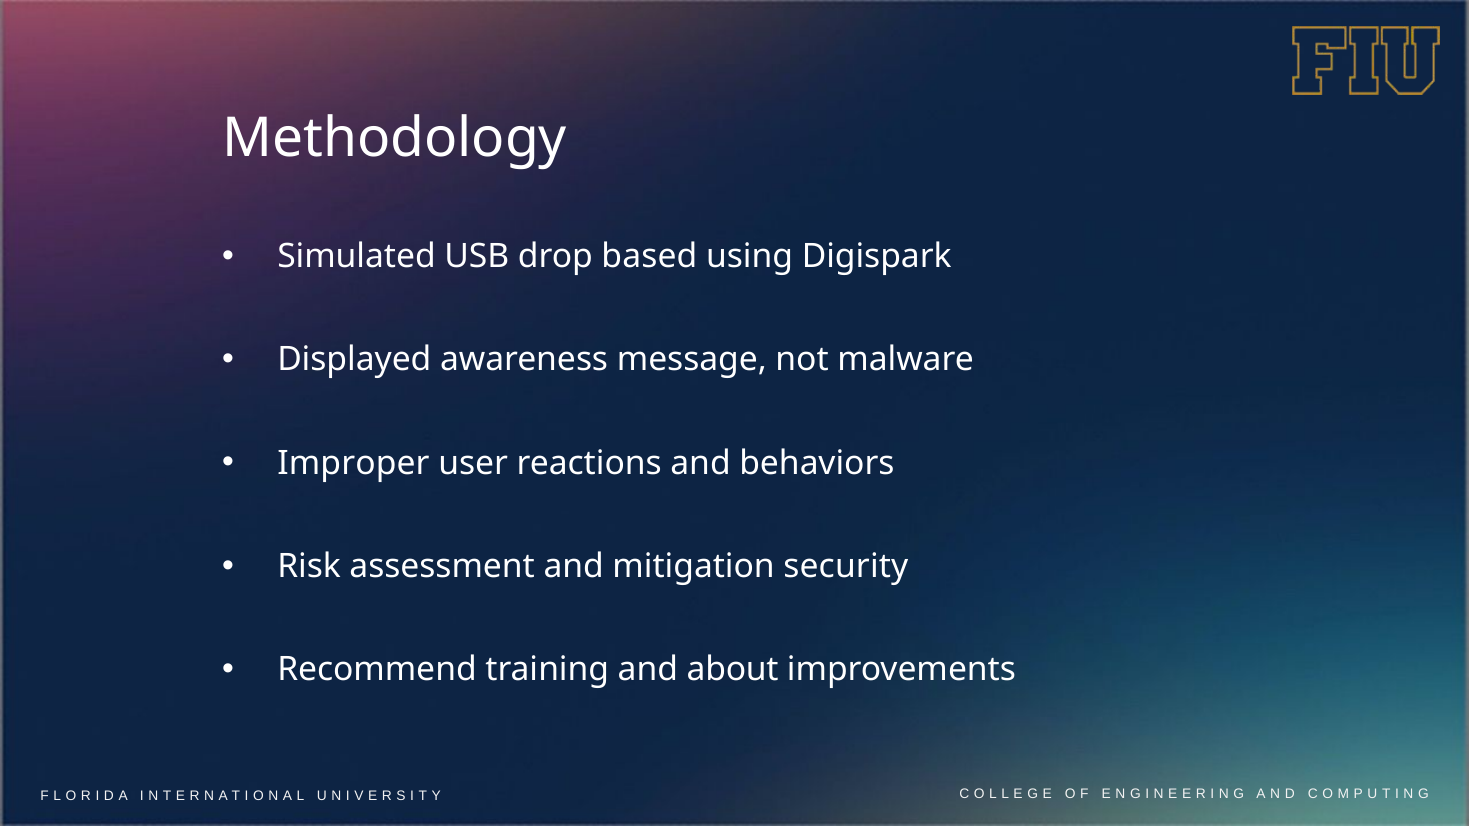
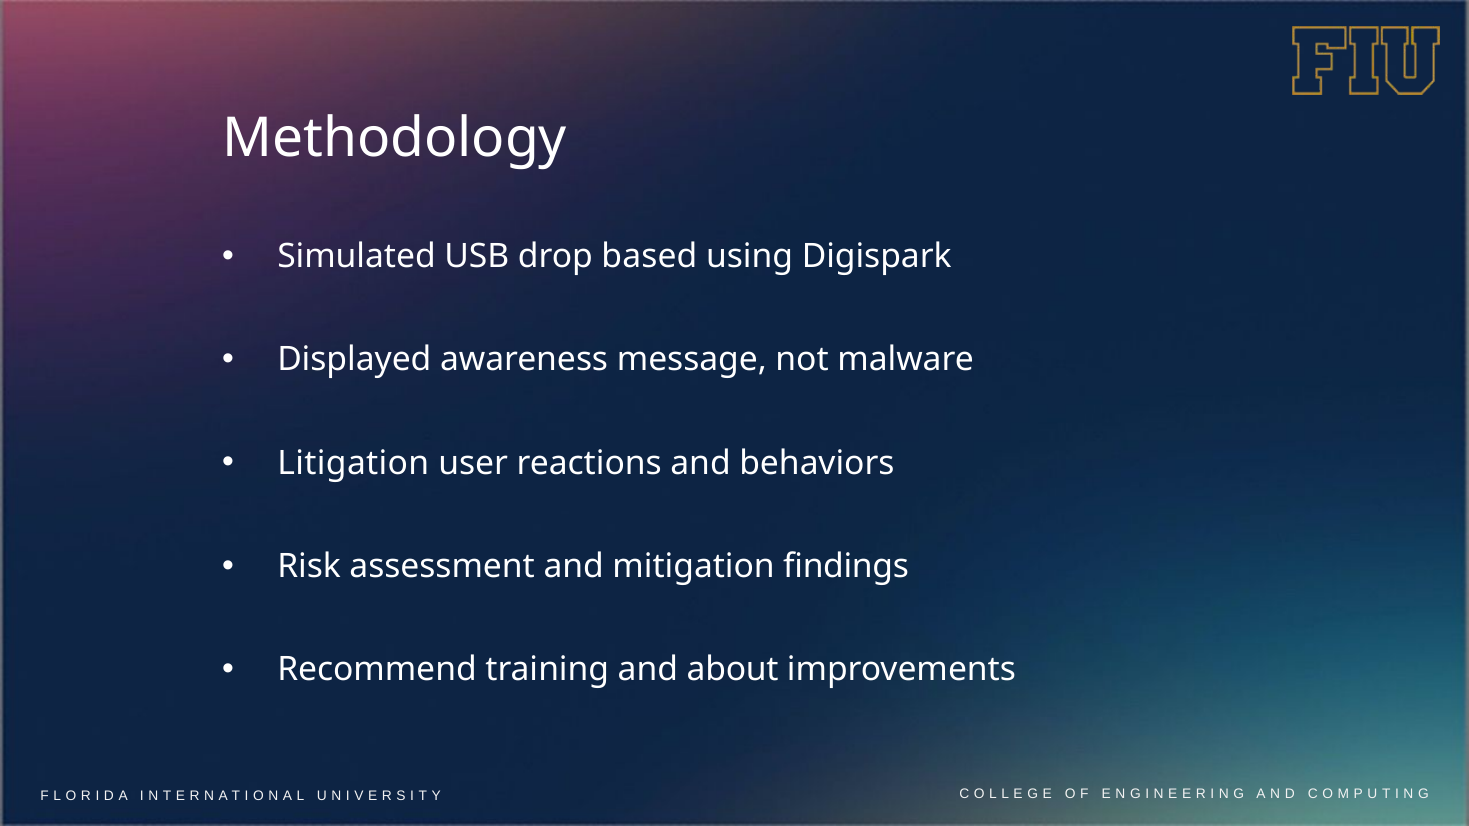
Improper: Improper -> Litigation
security: security -> findings
